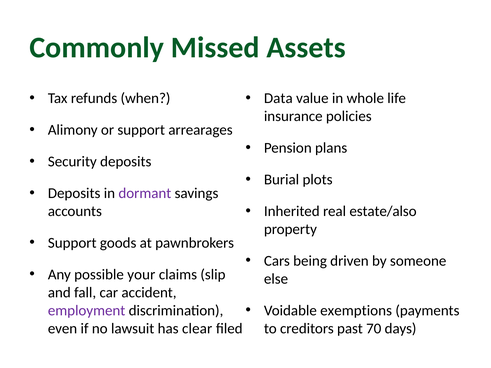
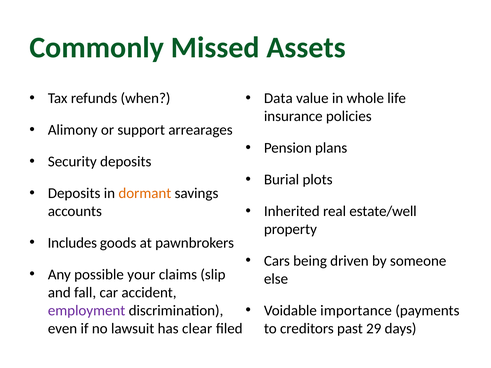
dormant colour: purple -> orange
estate/also: estate/also -> estate/well
Support at (72, 243): Support -> Includes
exemptions: exemptions -> importance
70: 70 -> 29
